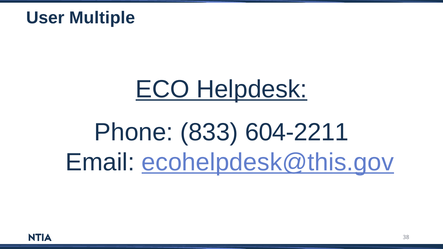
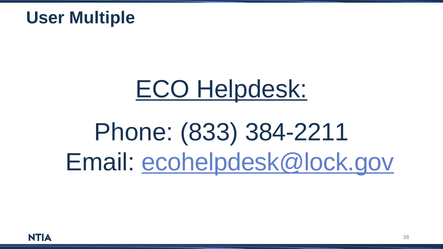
604-2211: 604-2211 -> 384-2211
ecohelpdesk@this.gov: ecohelpdesk@this.gov -> ecohelpdesk@lock.gov
